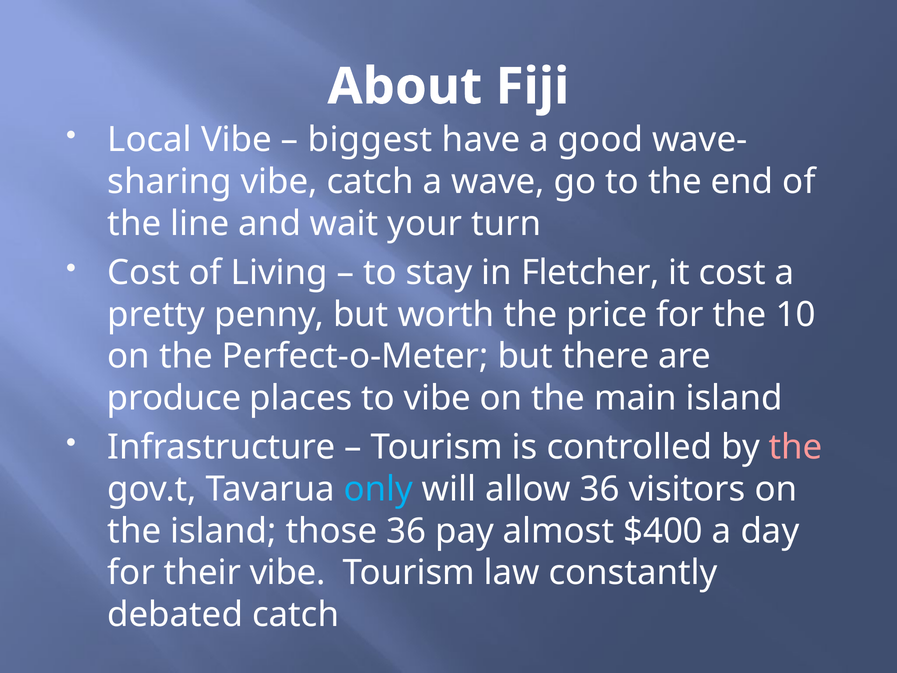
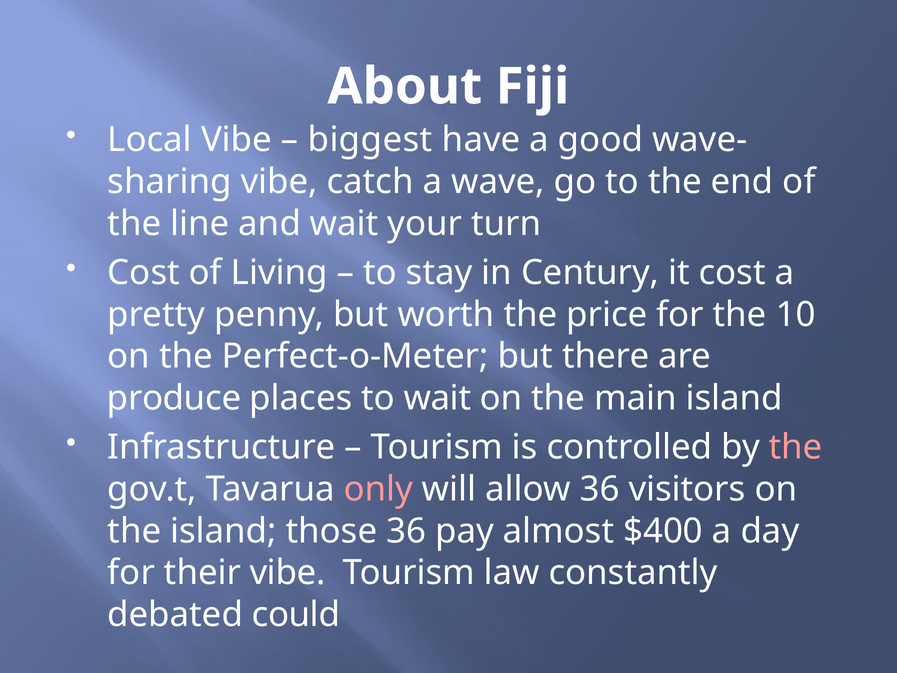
Fletcher: Fletcher -> Century
to vibe: vibe -> wait
only colour: light blue -> pink
debated catch: catch -> could
